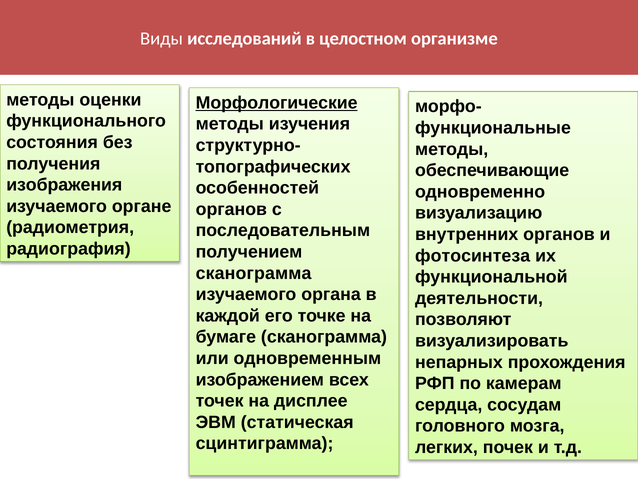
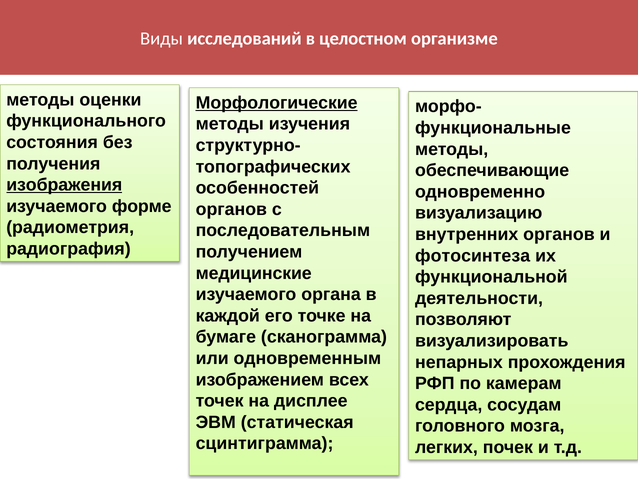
изображения underline: none -> present
органе: органе -> форме
сканограмма at (254, 273): сканограмма -> медицинские
